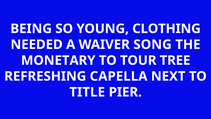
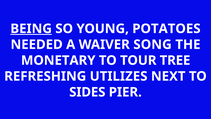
BEING underline: none -> present
CLOTHING: CLOTHING -> POTATOES
CAPELLA: CAPELLA -> UTILIZES
TITLE: TITLE -> SIDES
